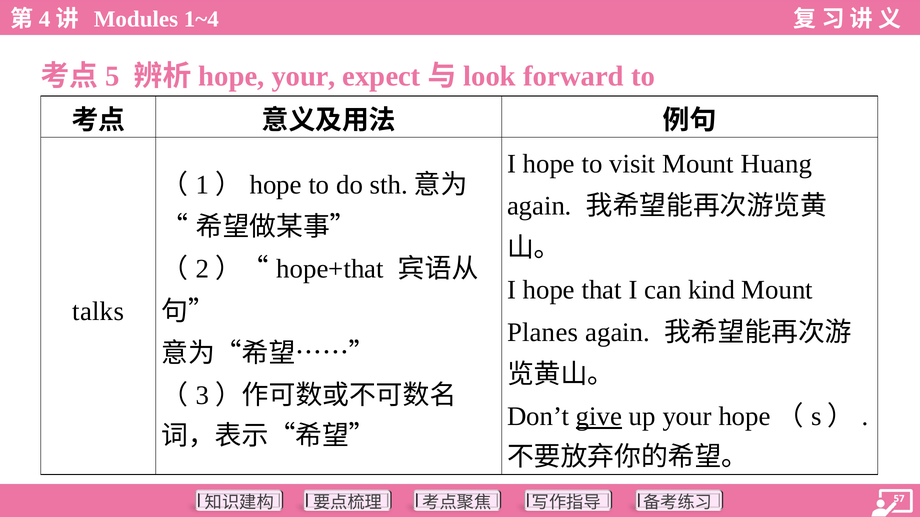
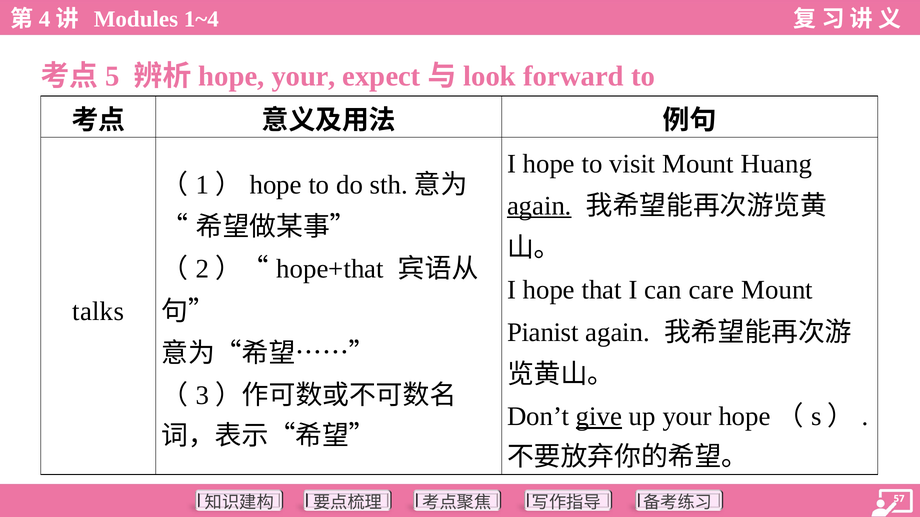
again at (539, 206) underline: none -> present
kind: kind -> care
Planes: Planes -> Pianist
